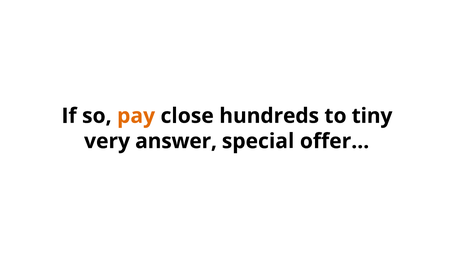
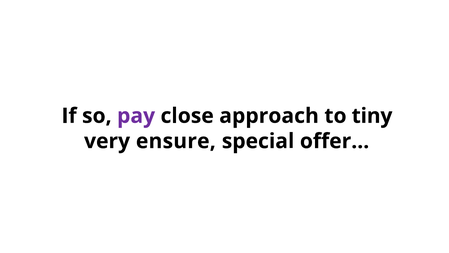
pay colour: orange -> purple
hundreds: hundreds -> approach
answer: answer -> ensure
